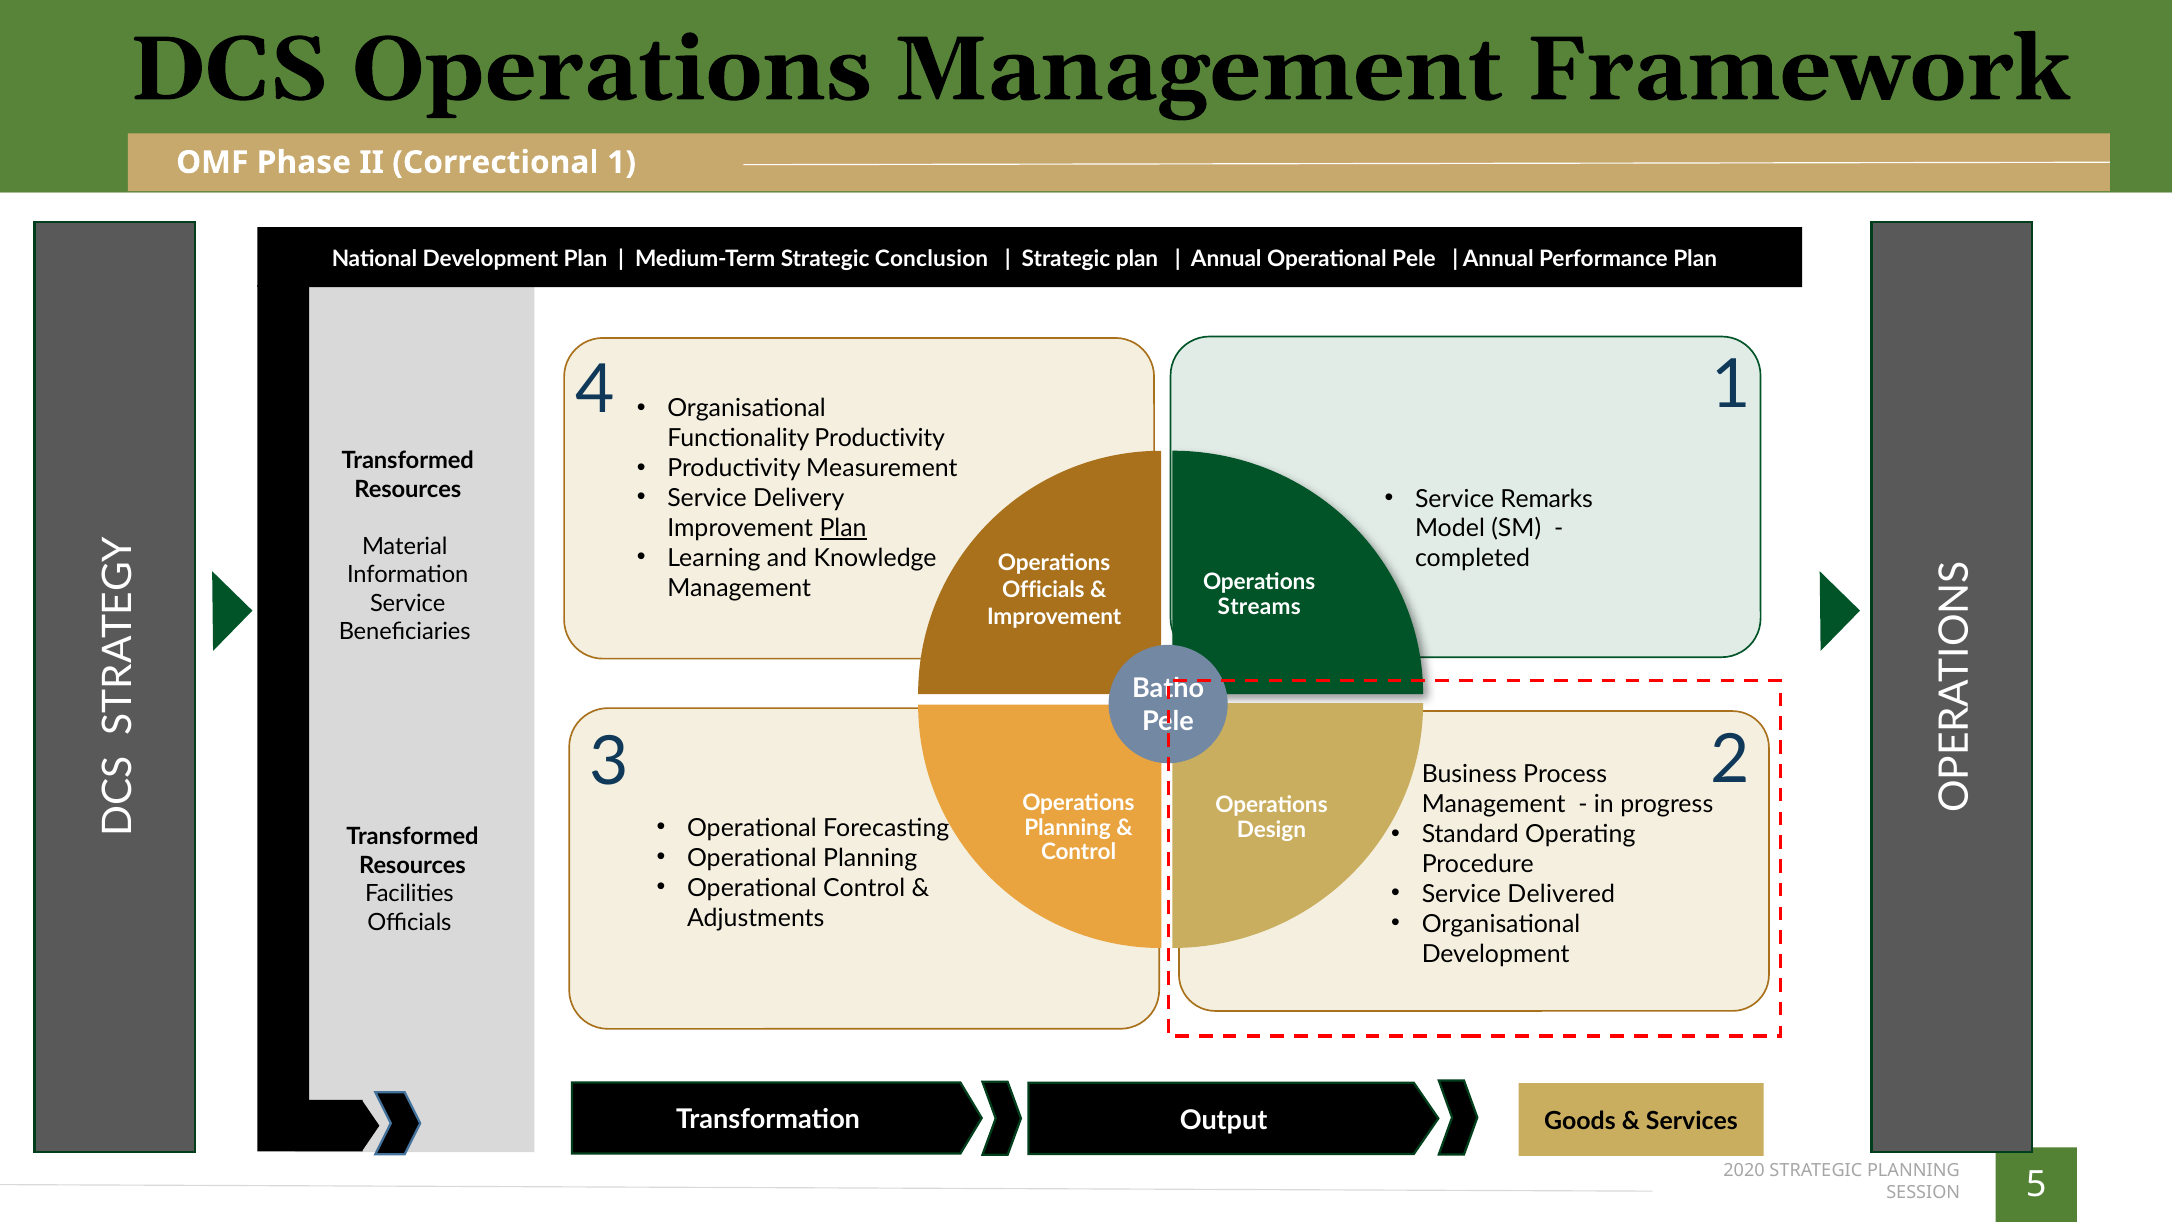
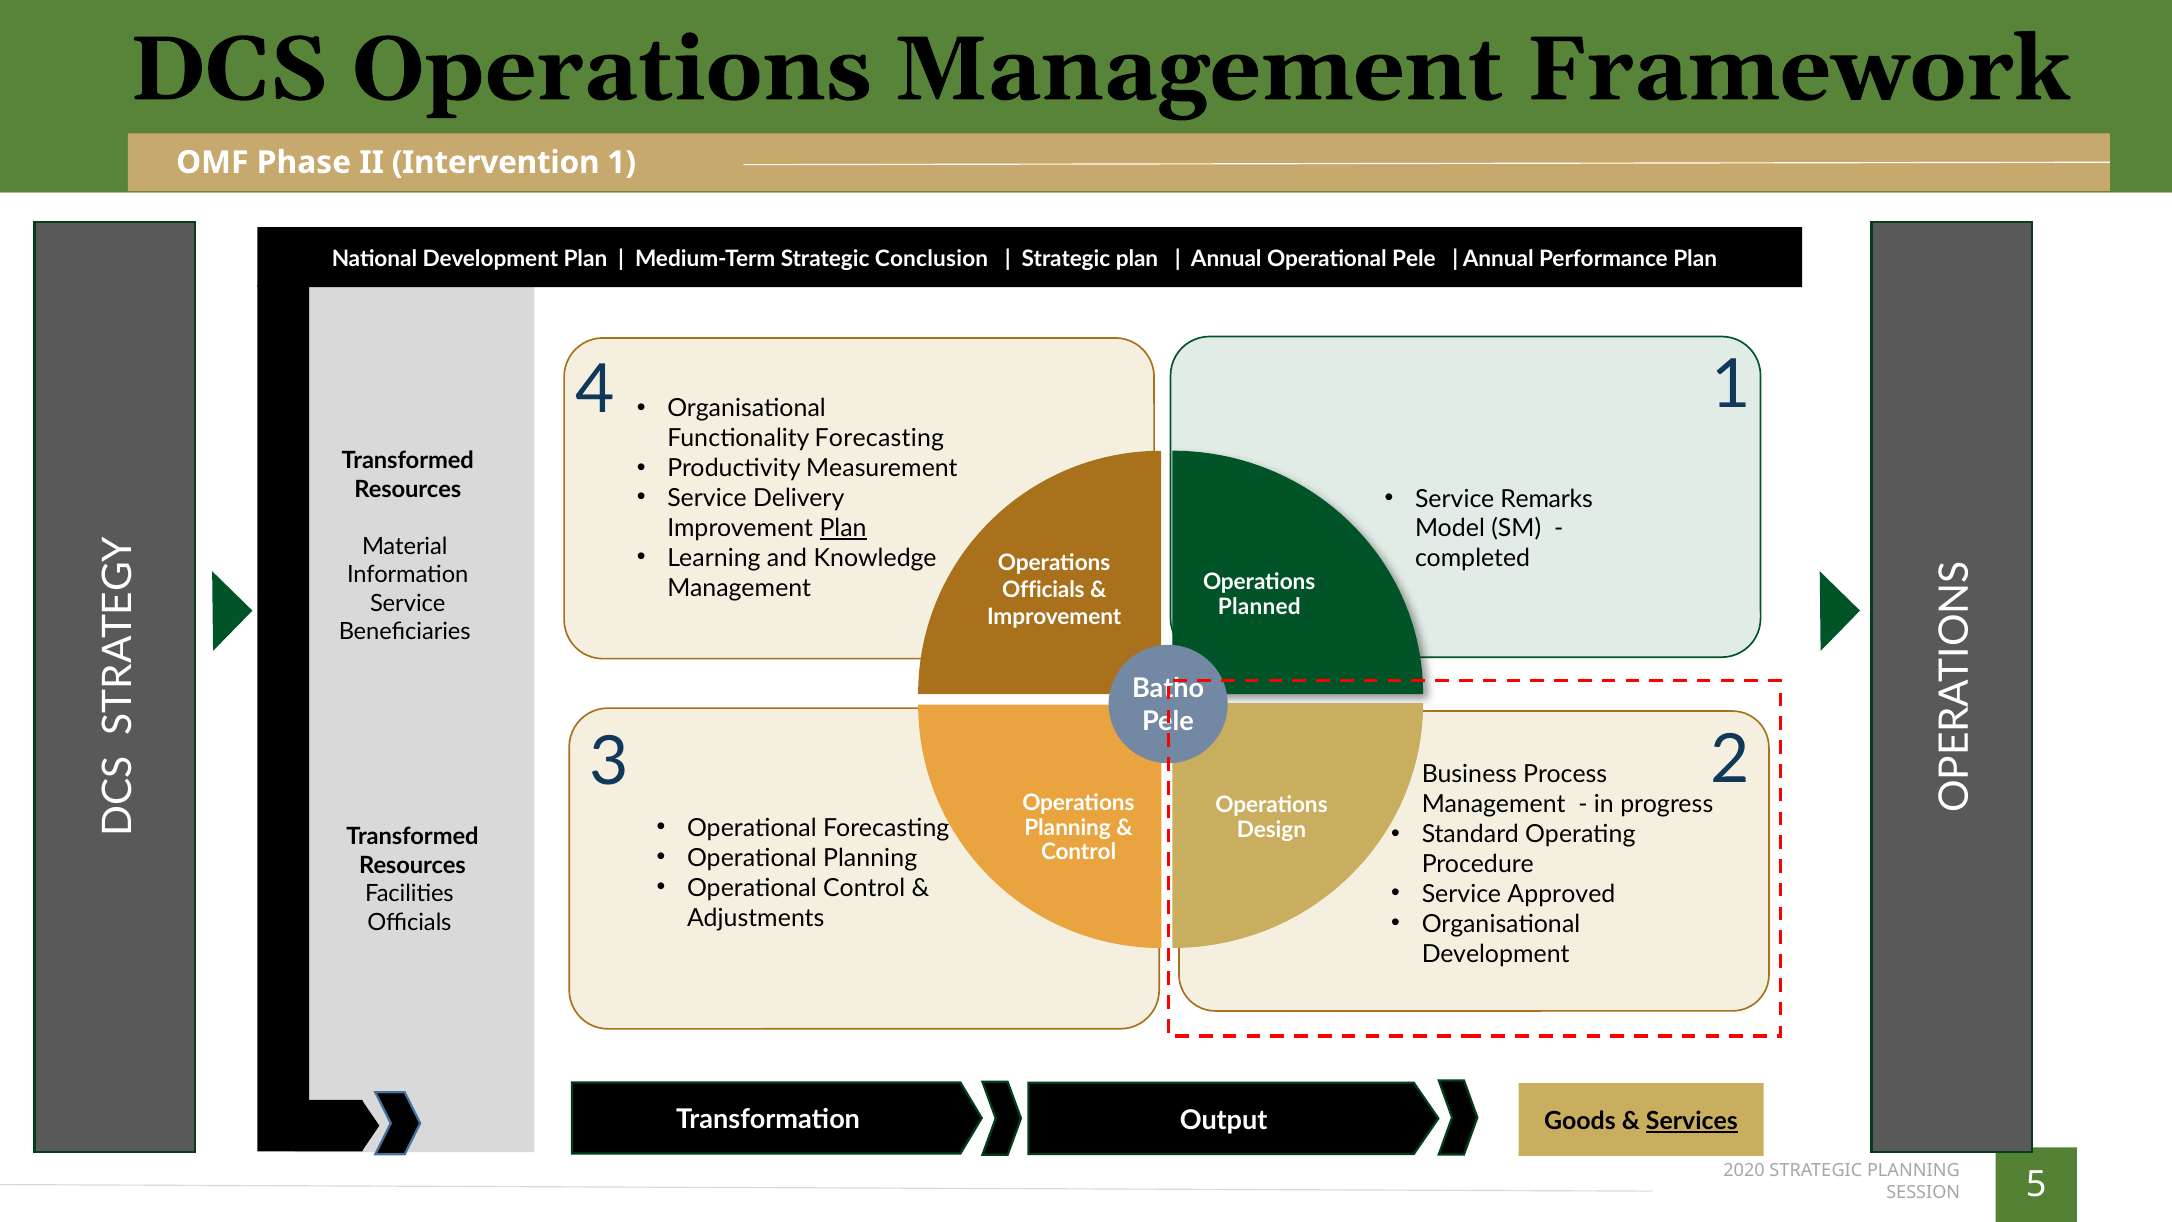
Correctional: Correctional -> Intervention
Functionality Productivity: Productivity -> Forecasting
Streams: Streams -> Planned
Delivered: Delivered -> Approved
Services underline: none -> present
